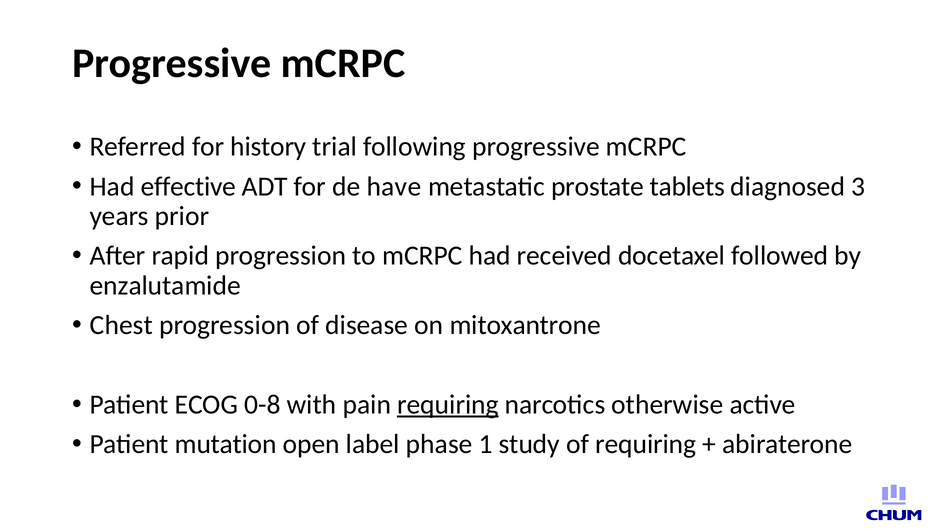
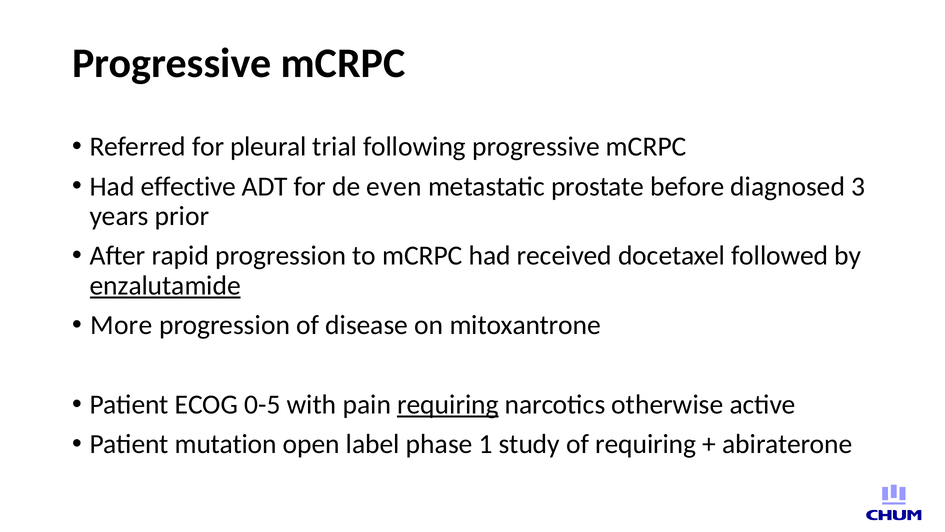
history: history -> pleural
have: have -> even
tablets: tablets -> before
enzalutamide underline: none -> present
Chest: Chest -> More
0-8: 0-8 -> 0-5
